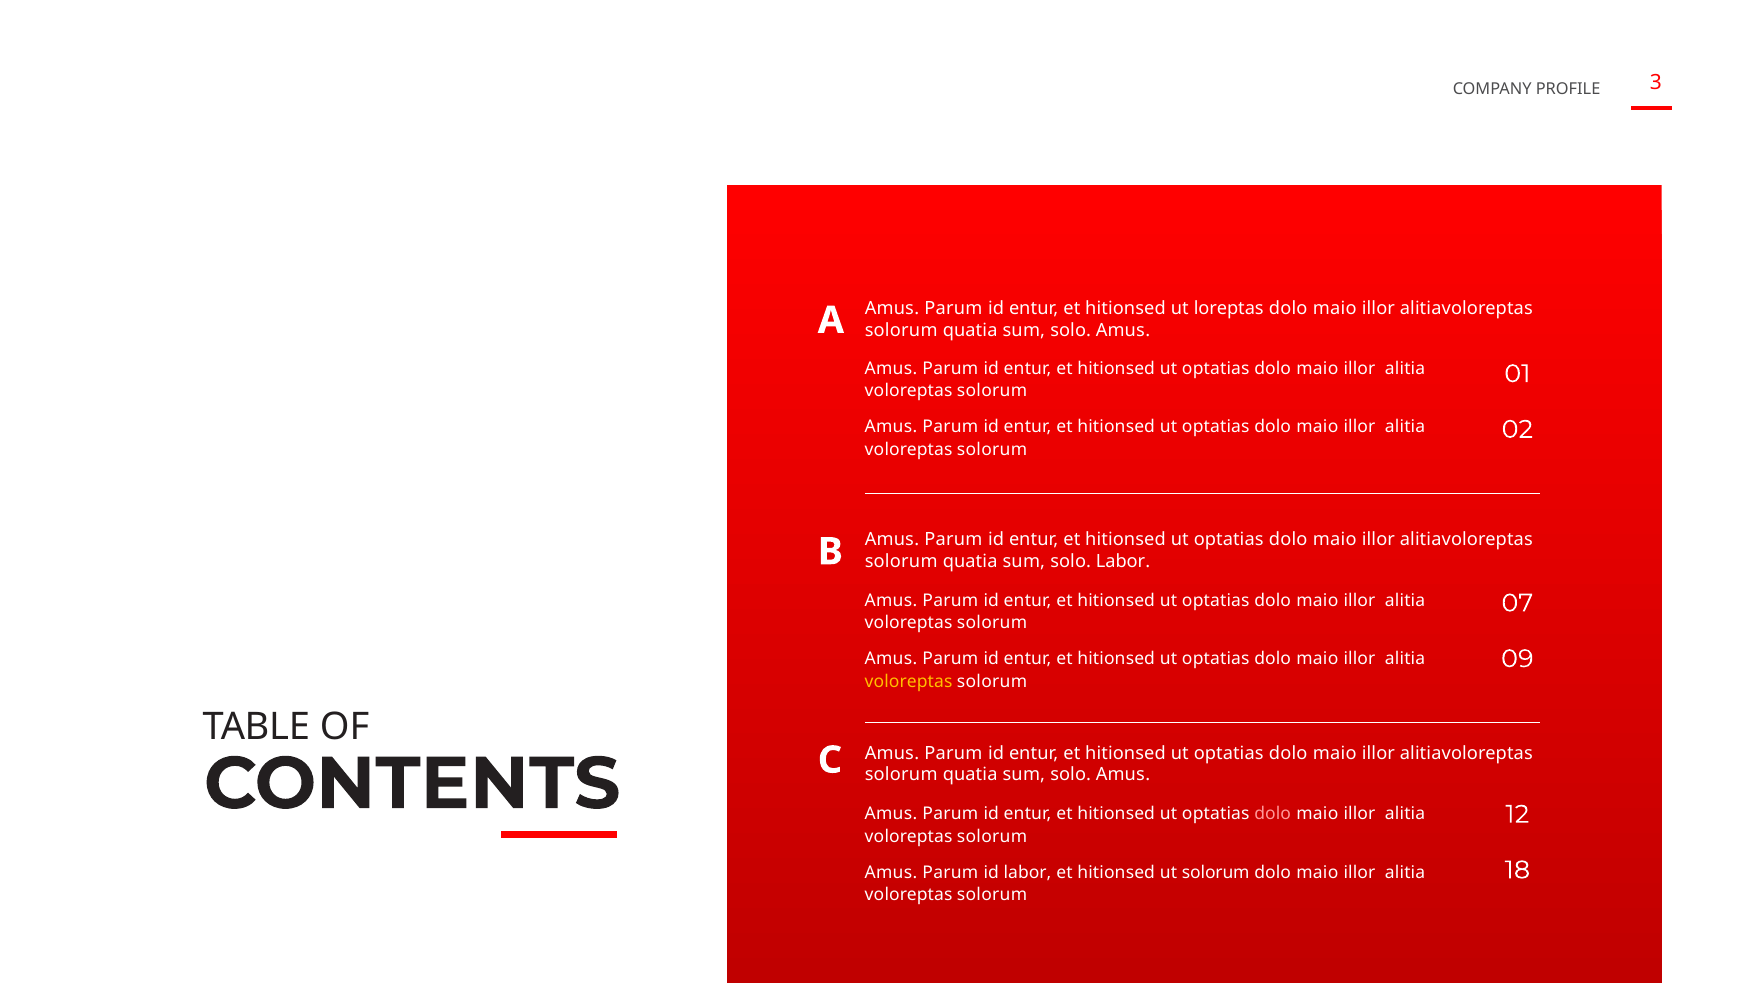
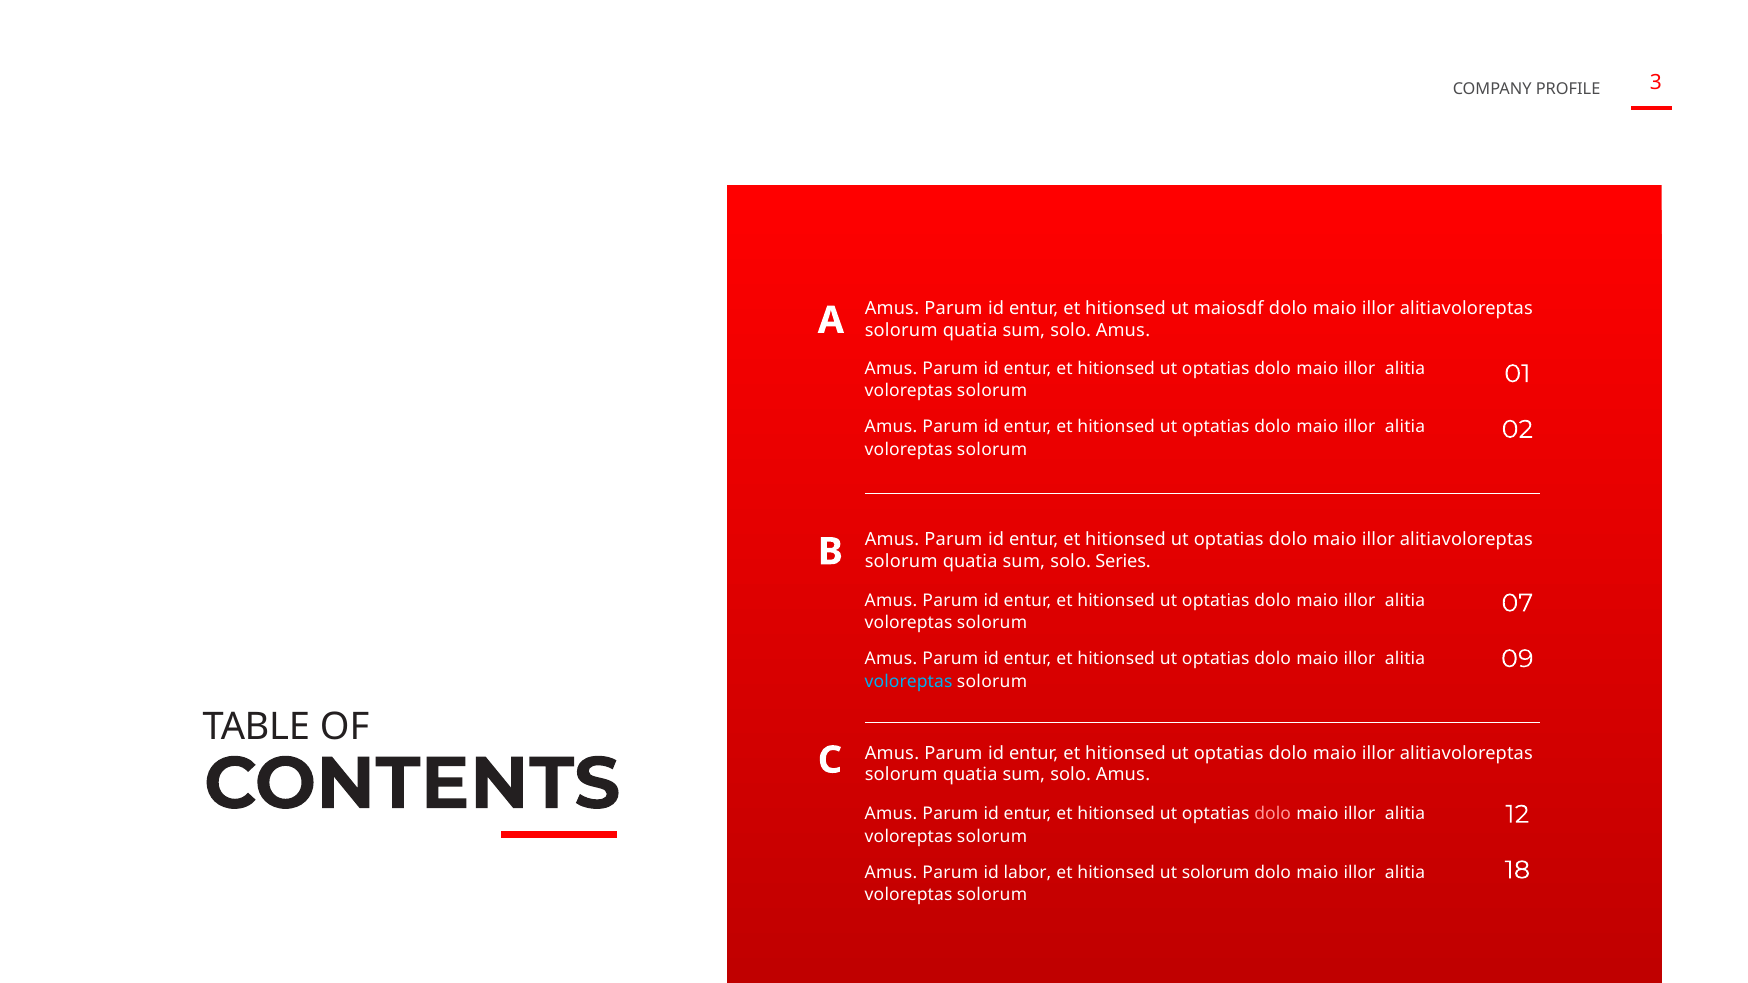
loreptas: loreptas -> maiosdf
solo Labor: Labor -> Series
voloreptas at (909, 682) colour: yellow -> light blue
